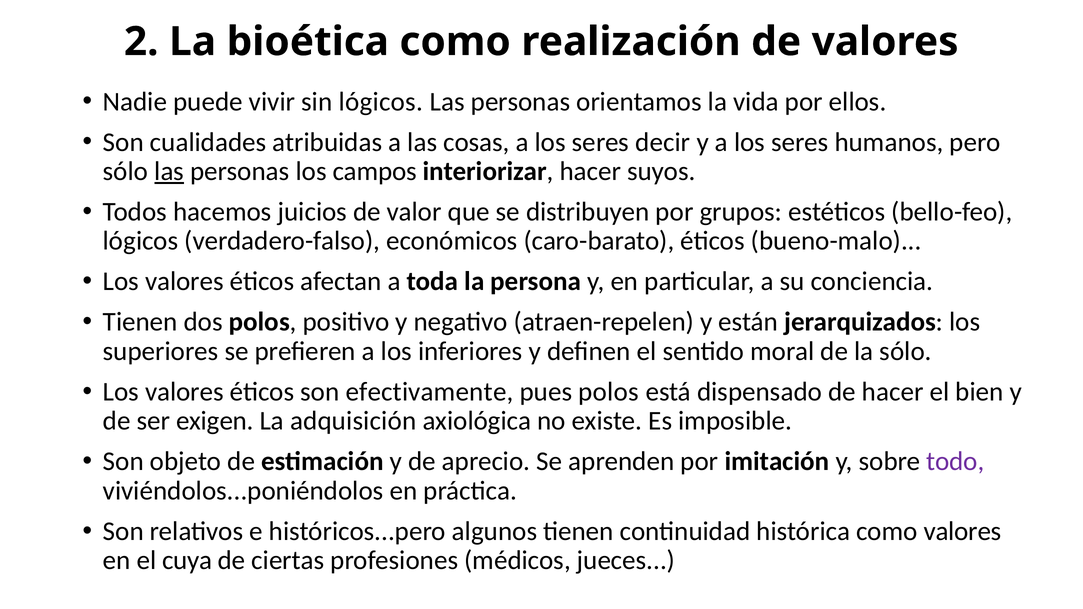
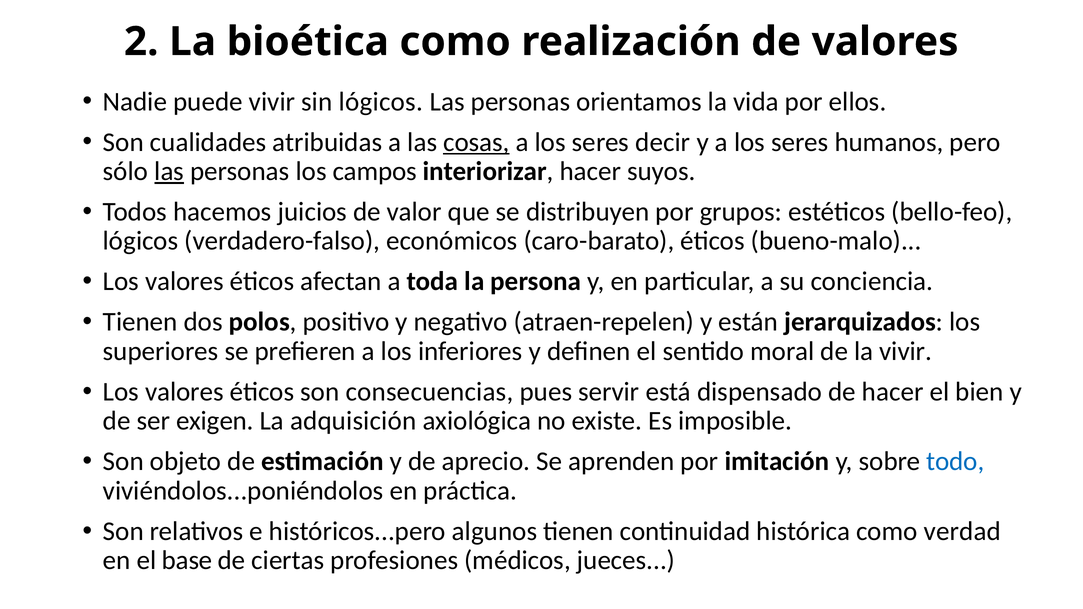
cosas underline: none -> present
la sólo: sólo -> vivir
efectivamente: efectivamente -> consecuencias
pues polos: polos -> servir
todo colour: purple -> blue
como valores: valores -> verdad
cuya: cuya -> base
